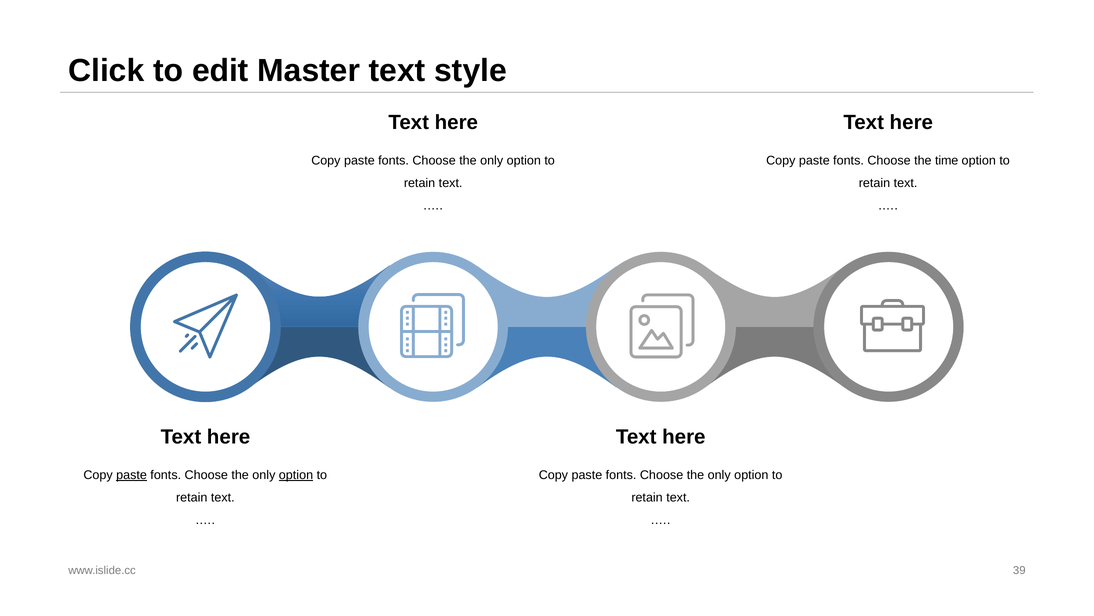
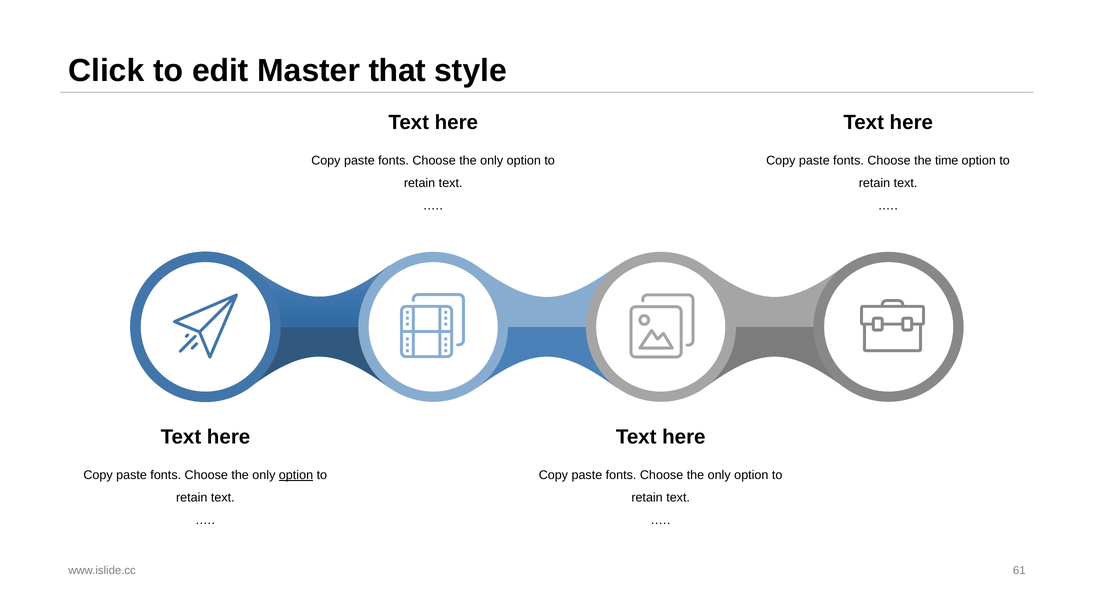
Master text: text -> that
paste at (132, 475) underline: present -> none
39: 39 -> 61
